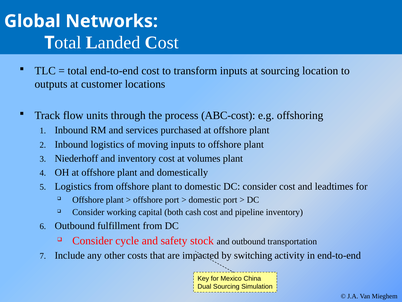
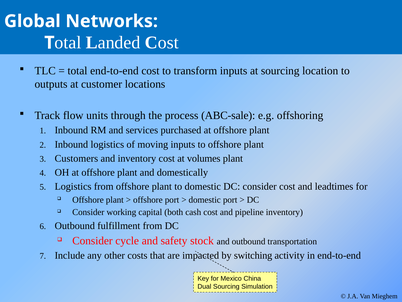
ABC-cost: ABC-cost -> ABC-sale
Niederhoff: Niederhoff -> Customers
